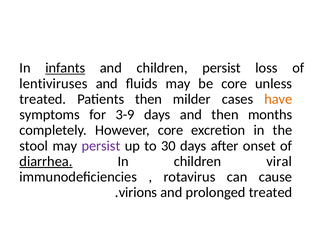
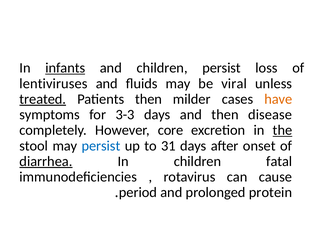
be core: core -> viral
treated at (43, 99) underline: none -> present
3-9: 3-9 -> 3-3
months: months -> disease
the underline: none -> present
persist at (101, 146) colour: purple -> blue
30: 30 -> 31
viral: viral -> fatal
virions: virions -> period
prolonged treated: treated -> protein
